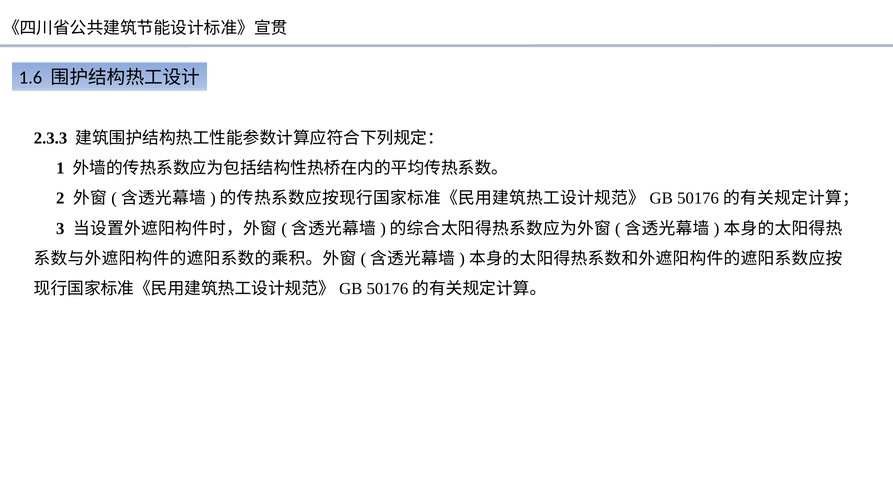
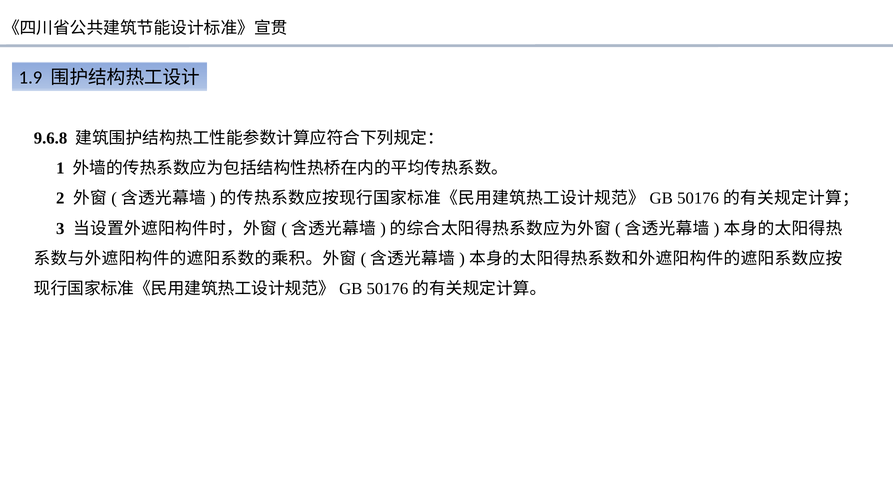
1.6: 1.6 -> 1.9
2.3.3: 2.3.3 -> 9.6.8
